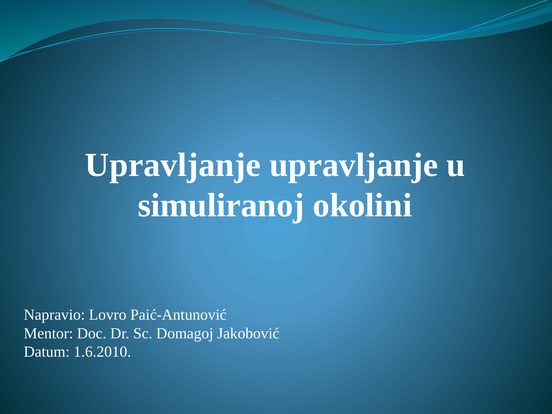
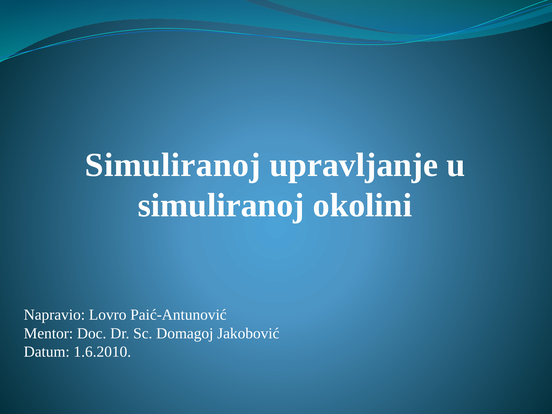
Upravljanje at (173, 165): Upravljanje -> Simuliranoj
